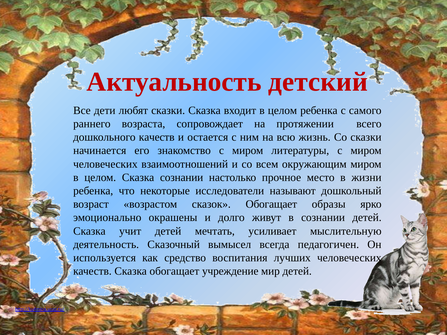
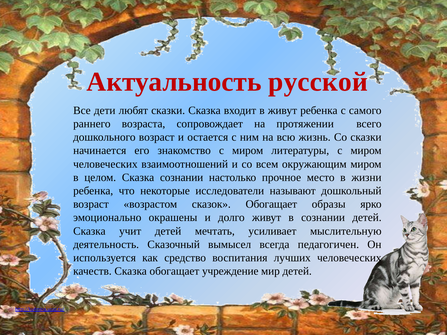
детский: детский -> русской
входит в целом: целом -> живут
дошкольного качеств: качеств -> возраст
